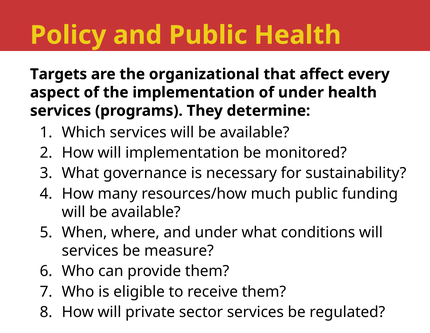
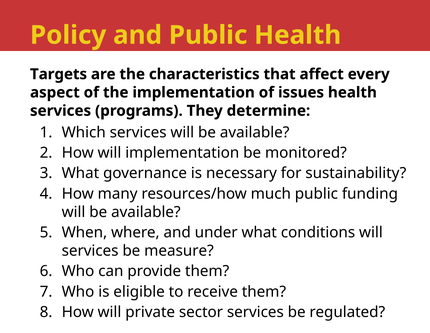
organizational: organizational -> characteristics
of under: under -> issues
